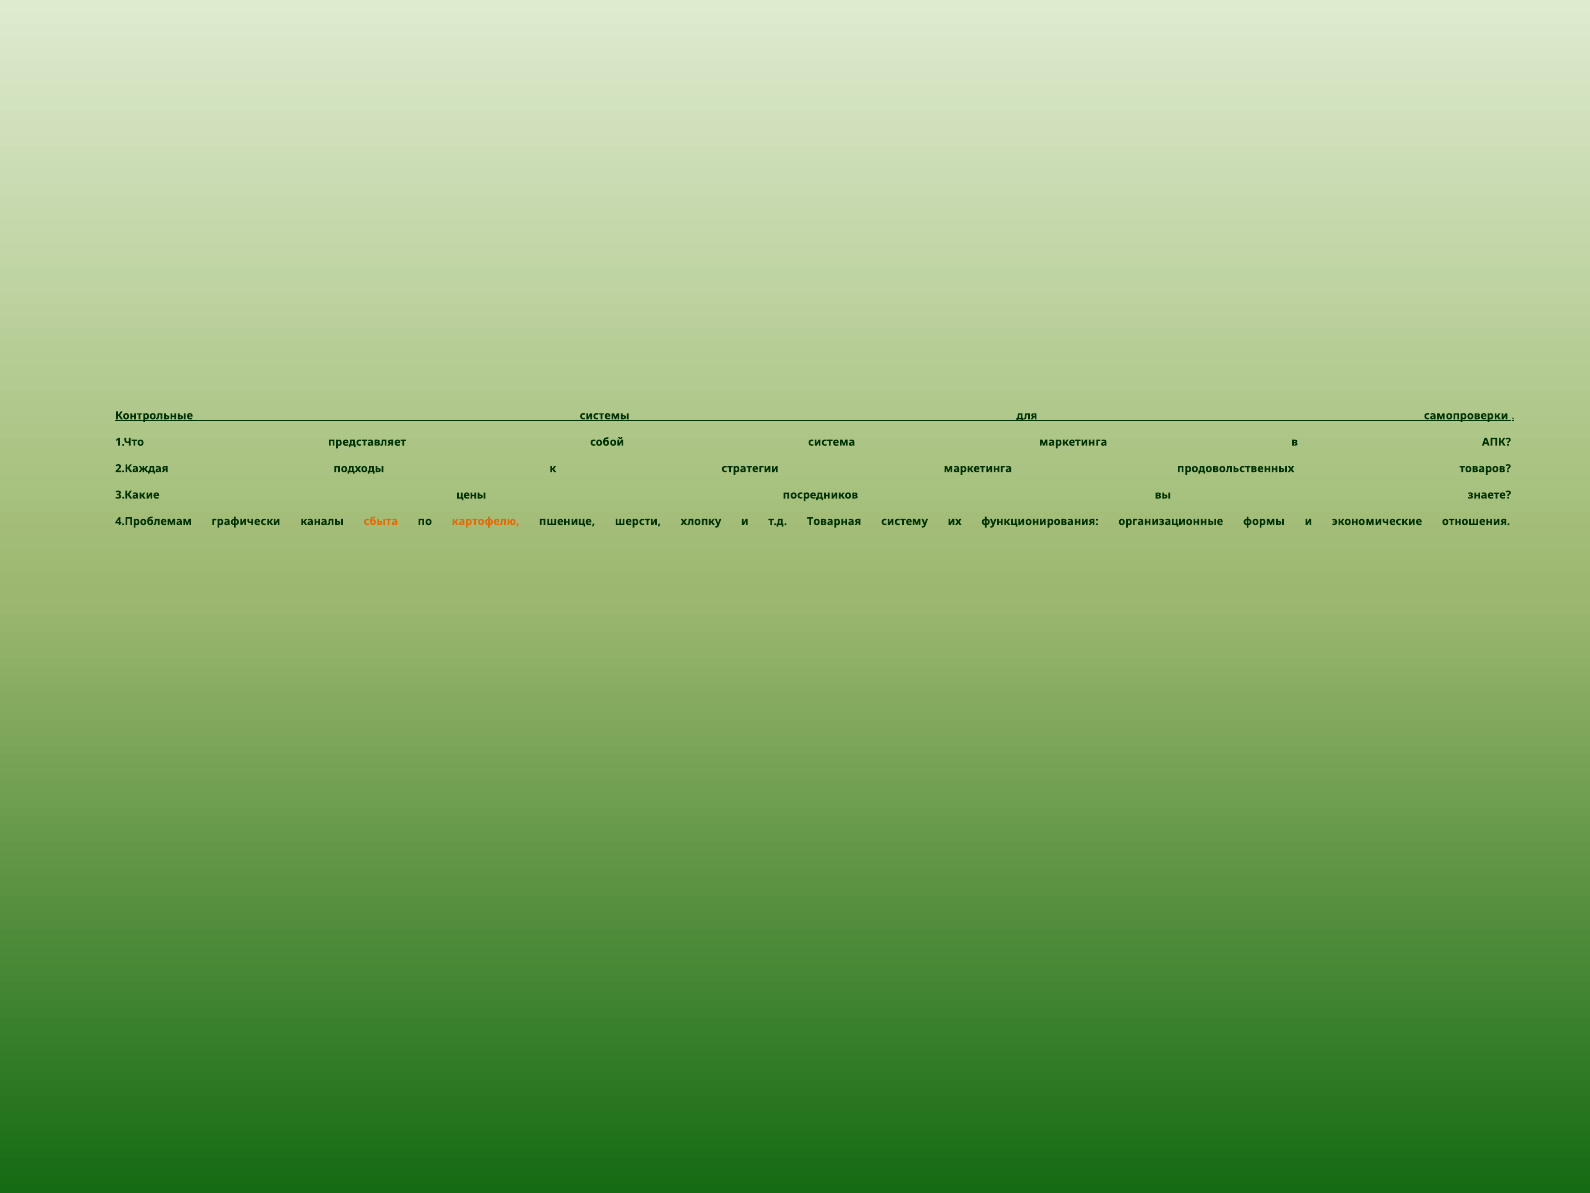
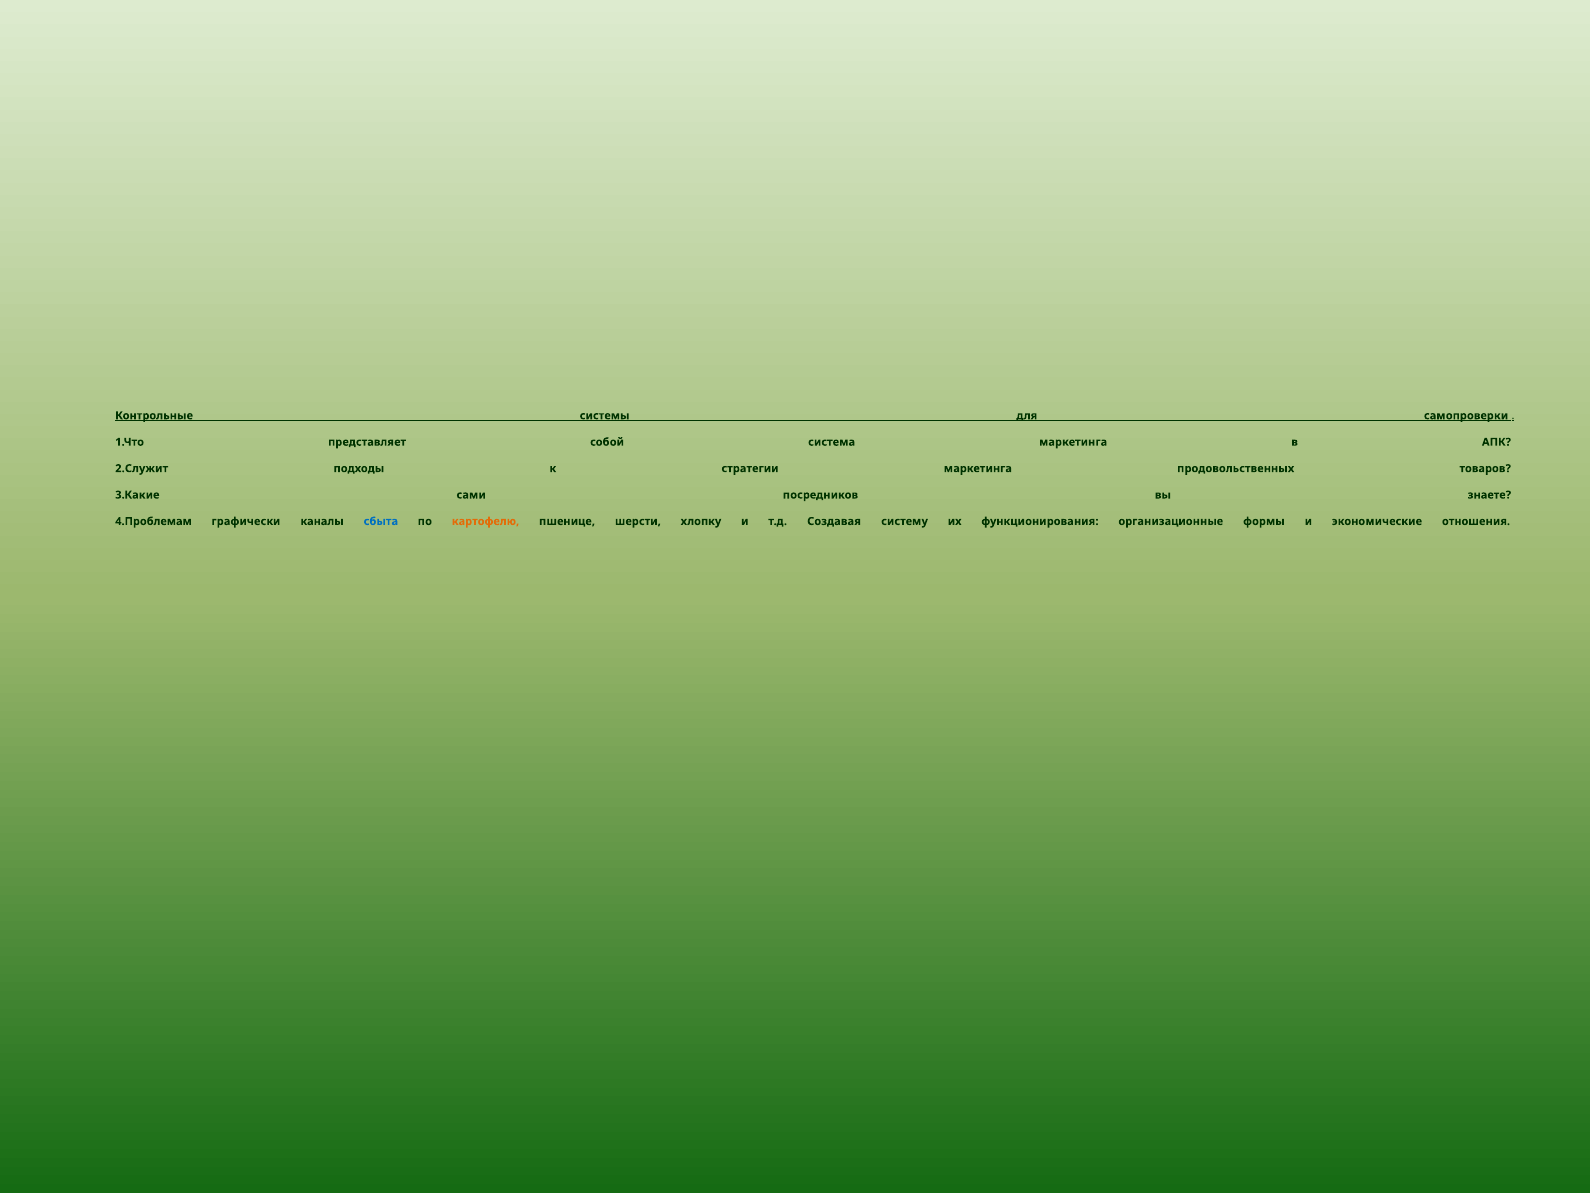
2.Каждая: 2.Каждая -> 2.Служит
цены: цены -> сами
сбыта colour: orange -> blue
Товарная: Товарная -> Создавая
